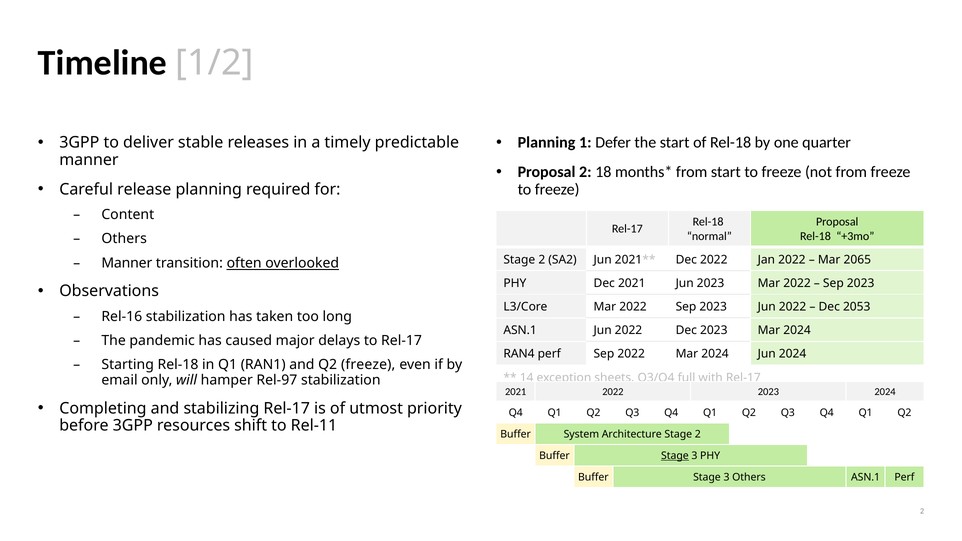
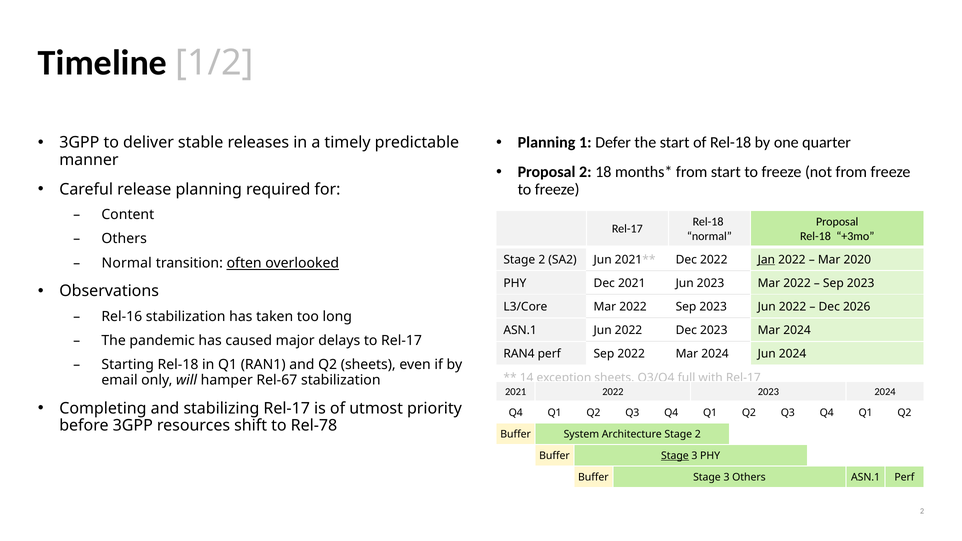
Jan underline: none -> present
2065: 2065 -> 2020
Manner at (127, 263): Manner -> Normal
2053: 2053 -> 2026
Q2 freeze: freeze -> sheets
Rel-97: Rel-97 -> Rel-67
Rel-11: Rel-11 -> Rel-78
